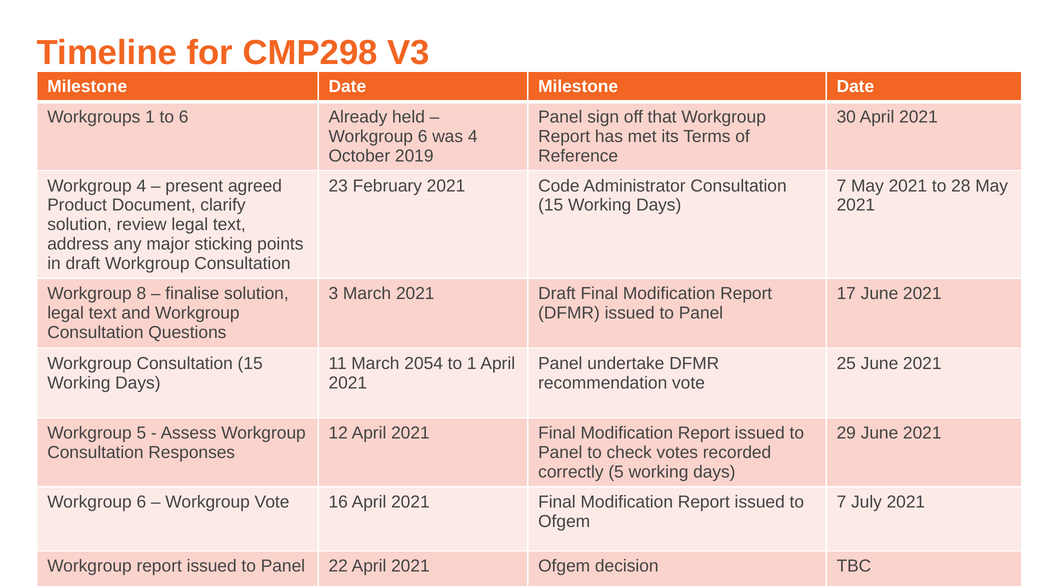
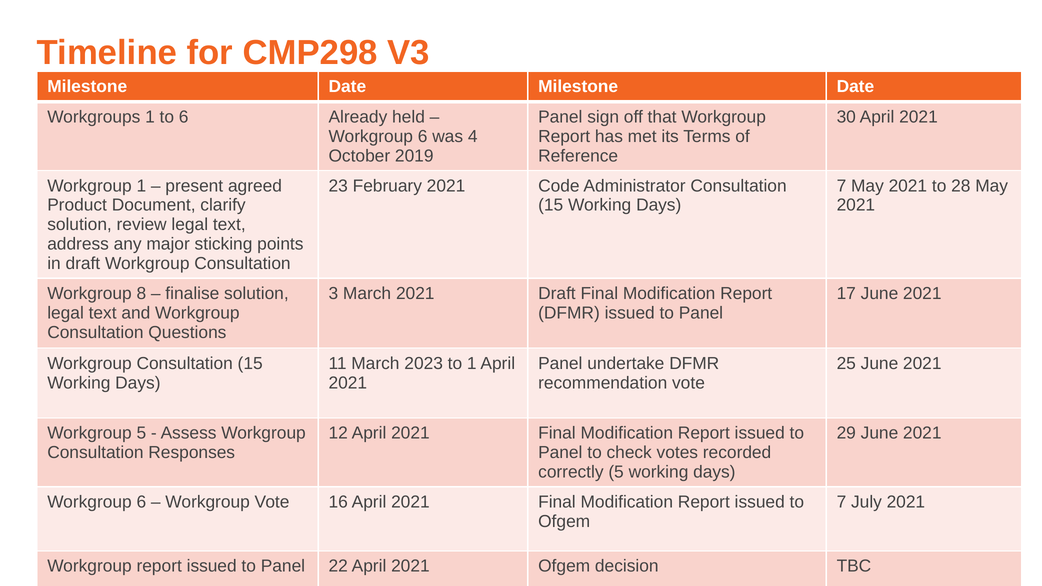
Workgroup 4: 4 -> 1
2054: 2054 -> 2023
